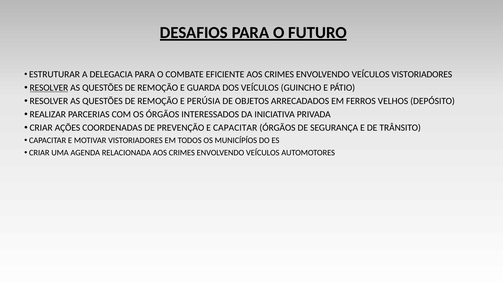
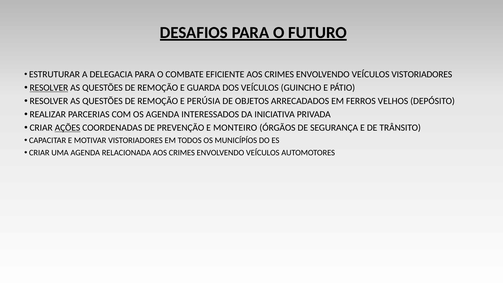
OS ÓRGÃOS: ÓRGÃOS -> AGENDA
AÇÕES underline: none -> present
E CAPACITAR: CAPACITAR -> MONTEIRO
